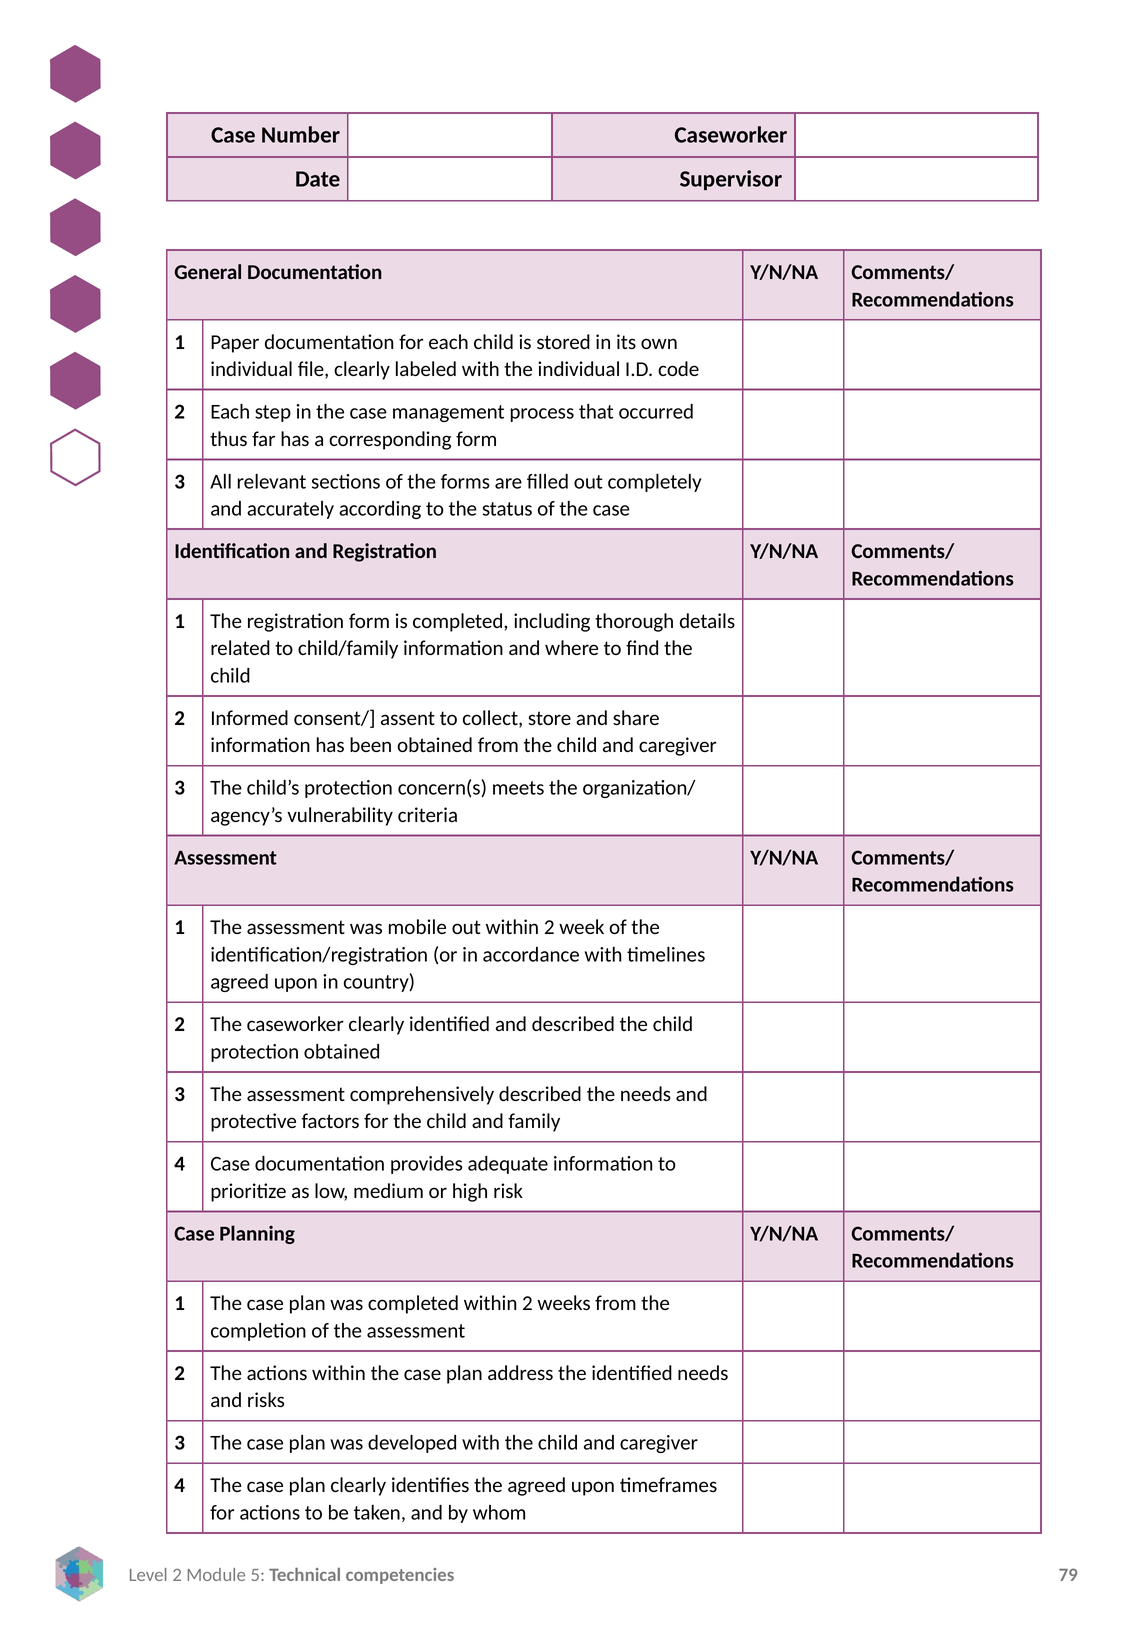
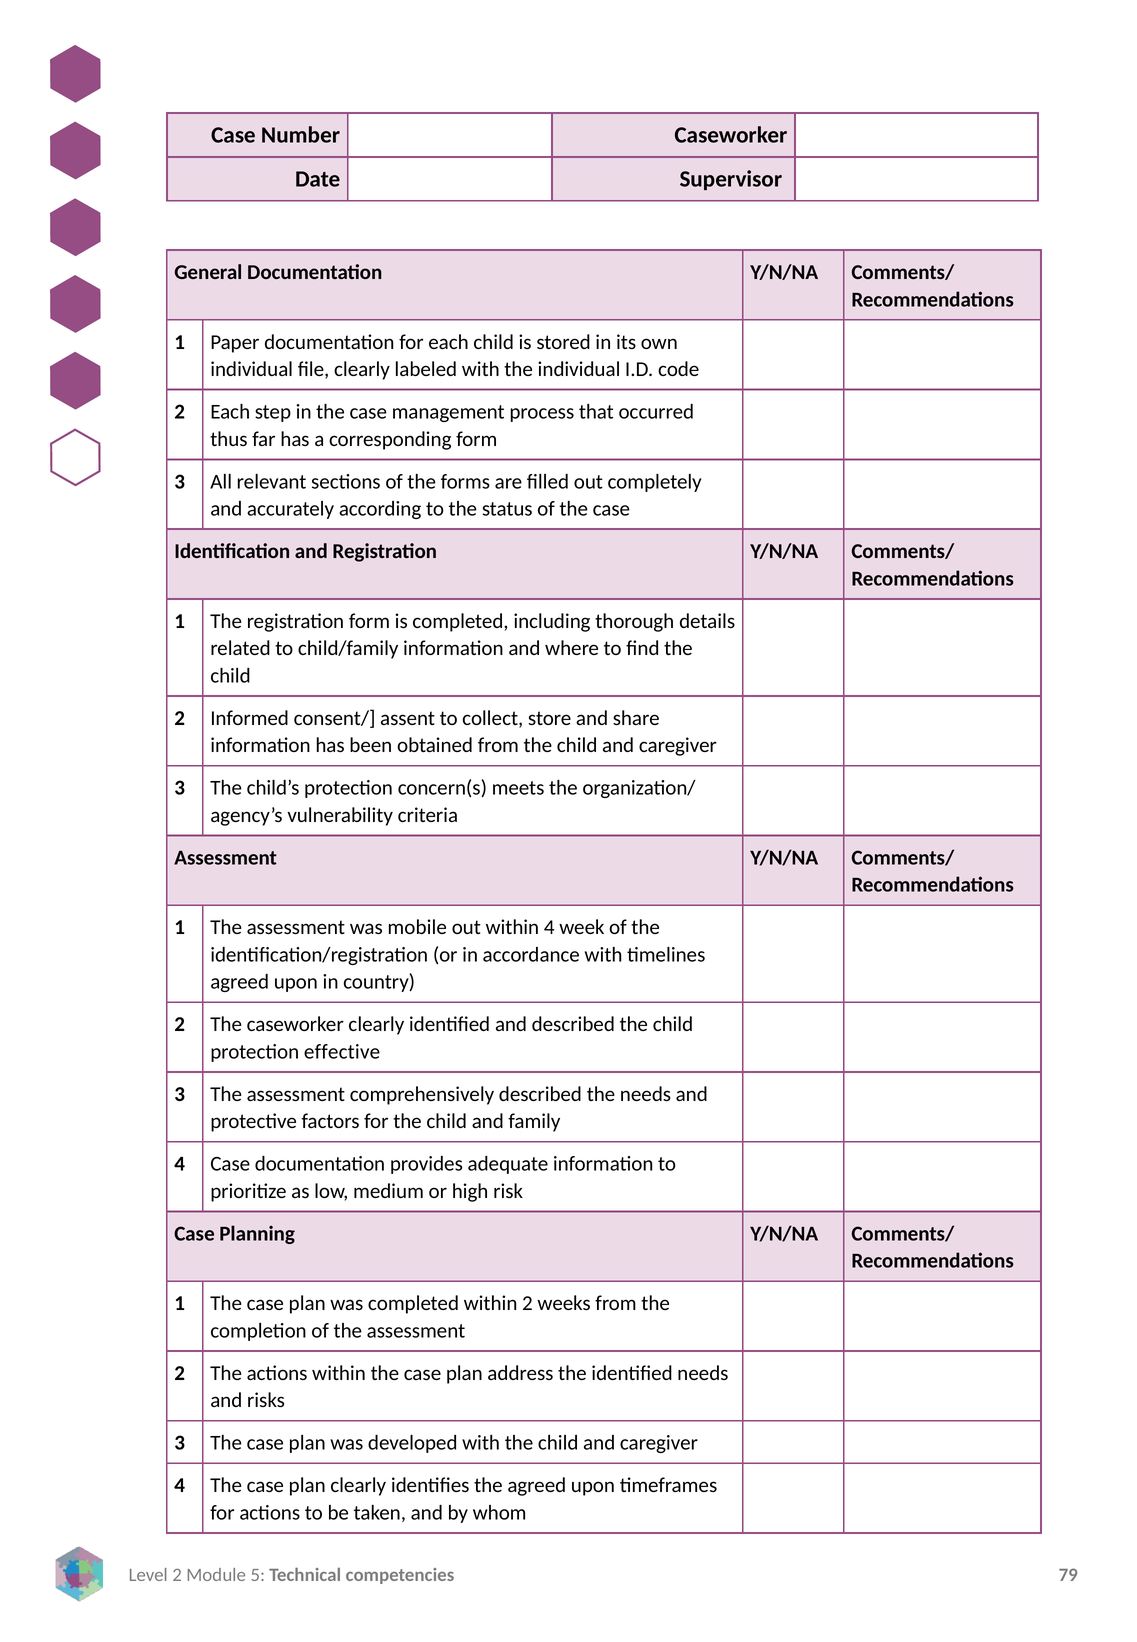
out within 2: 2 -> 4
protection obtained: obtained -> effective
